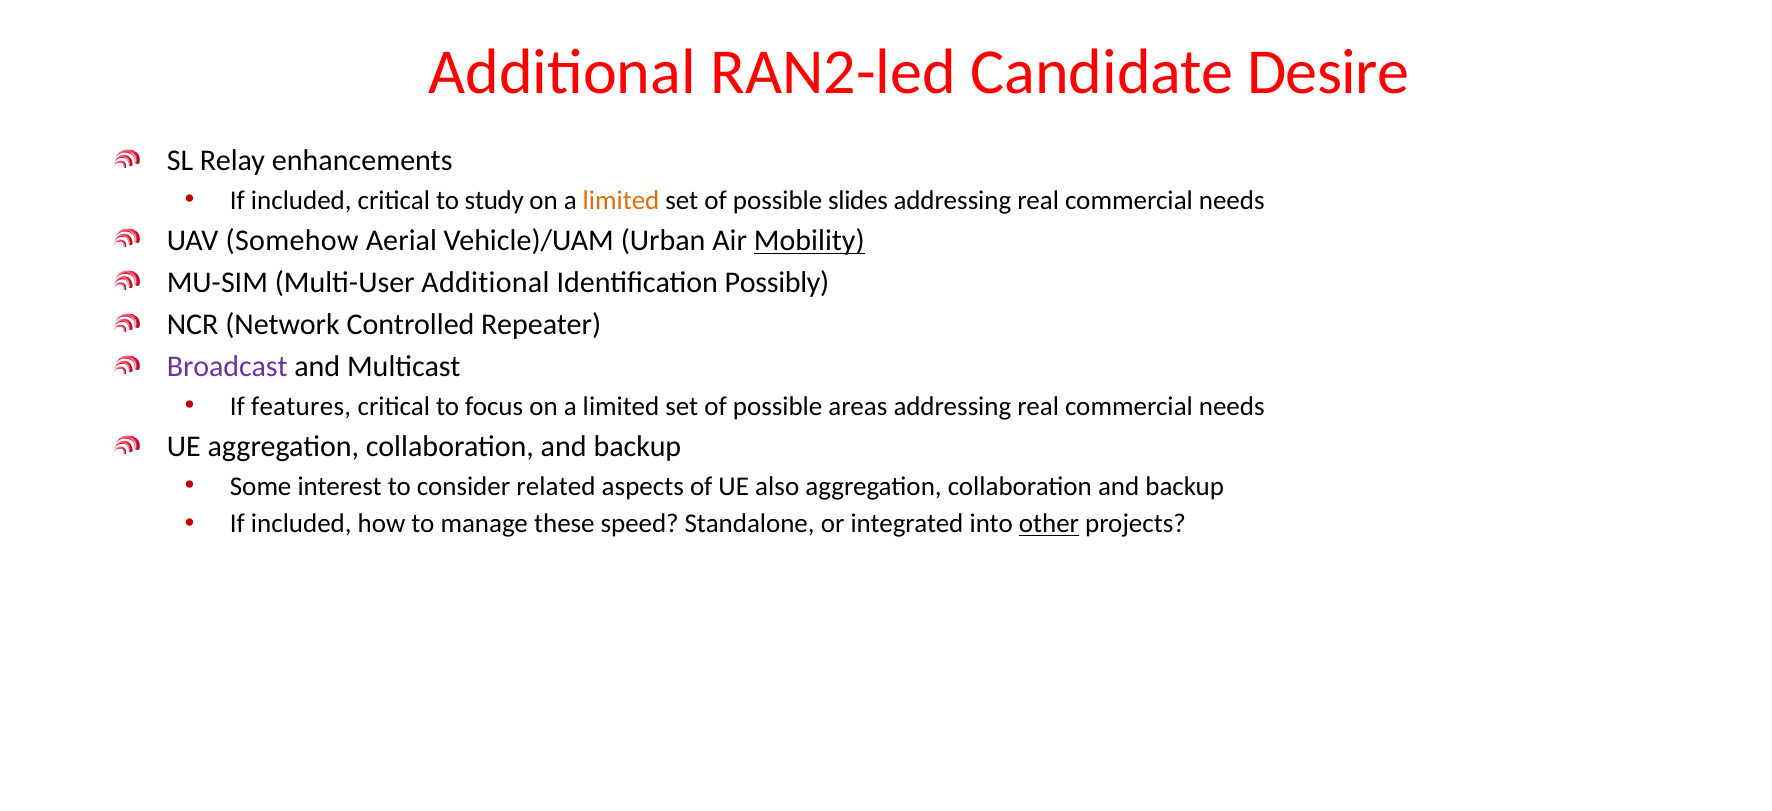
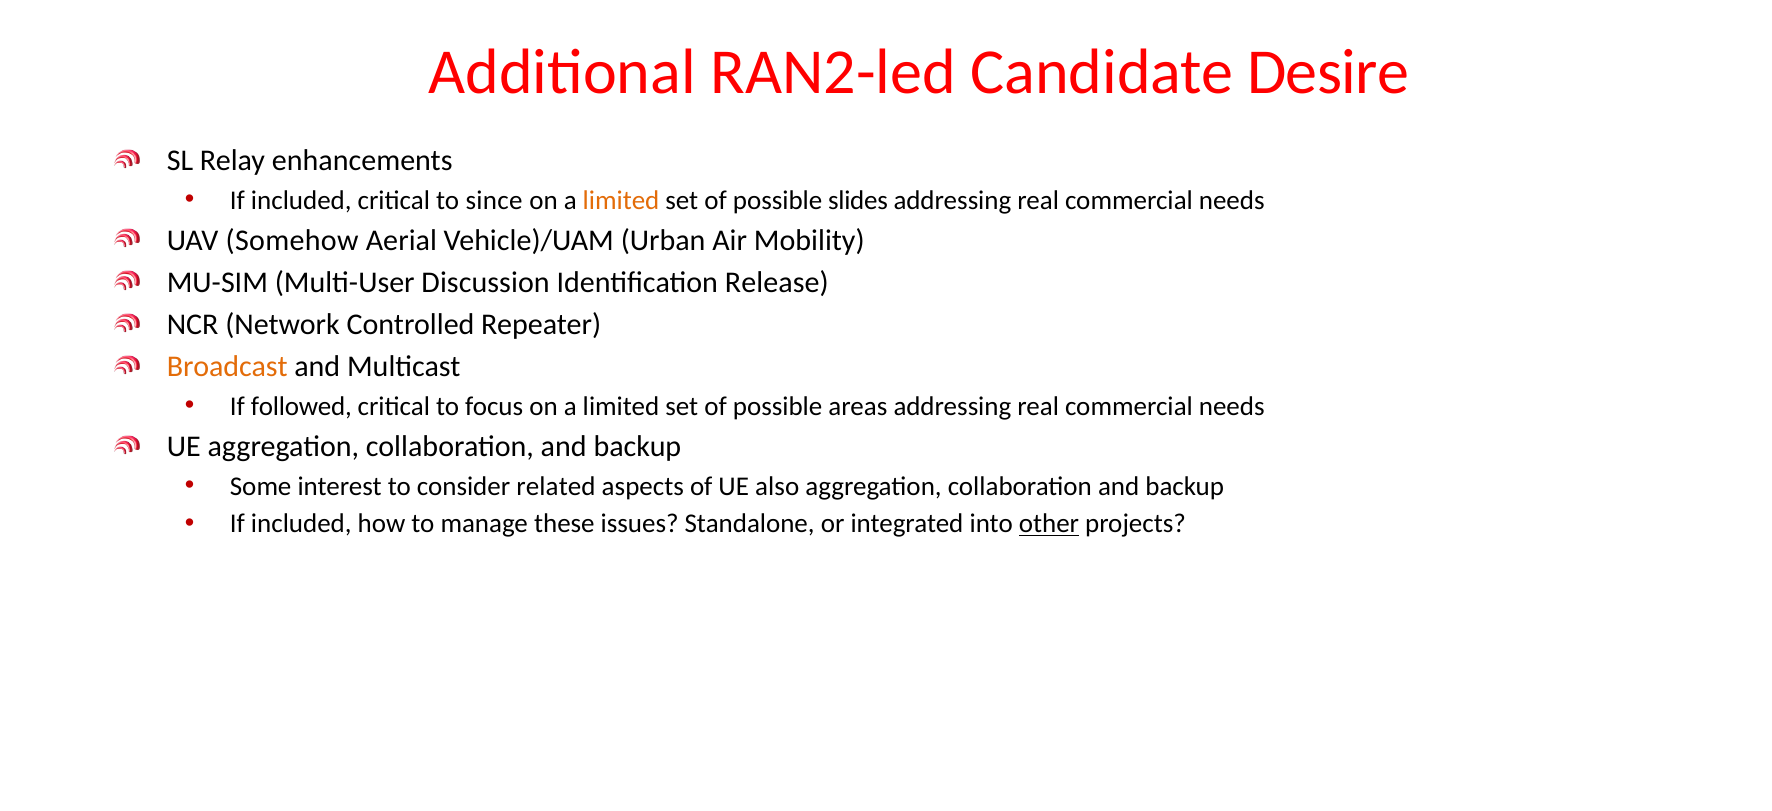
study: study -> since
Mobility underline: present -> none
Multi-User Additional: Additional -> Discussion
Possibly: Possibly -> Release
Broadcast colour: purple -> orange
features: features -> followed
speed: speed -> issues
